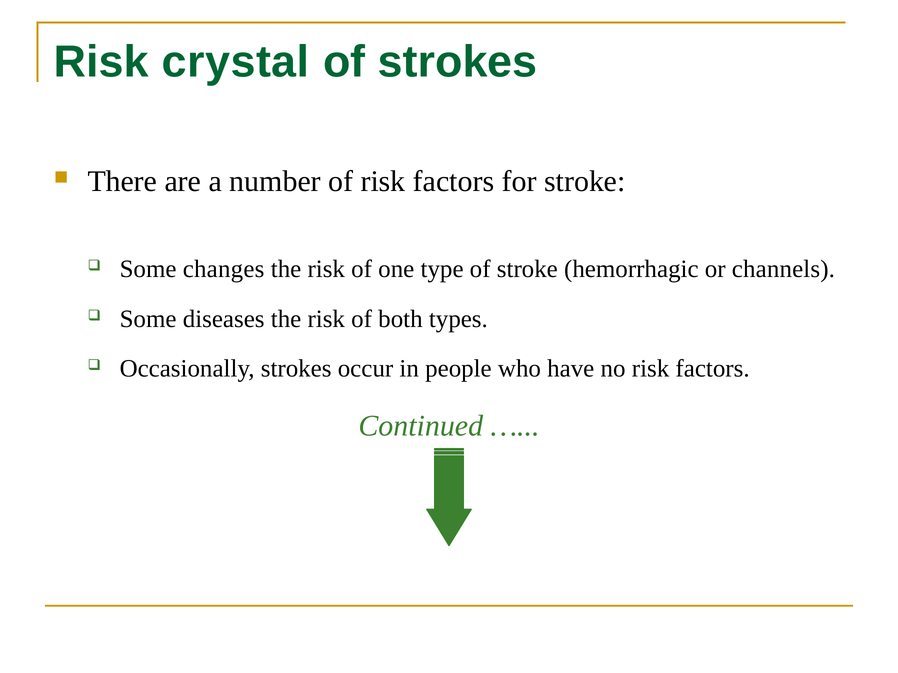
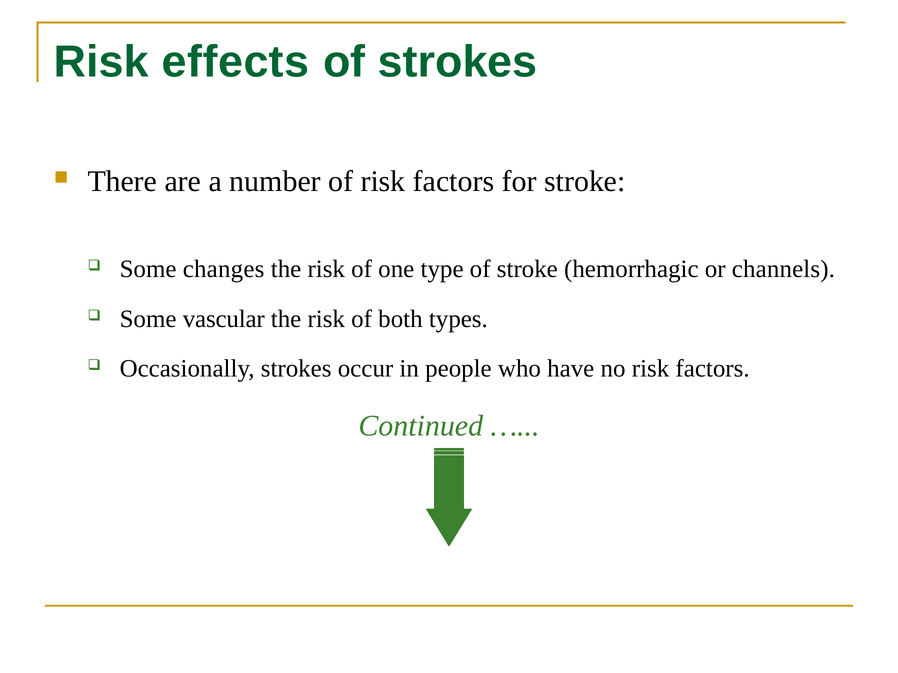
crystal: crystal -> effects
diseases: diseases -> vascular
